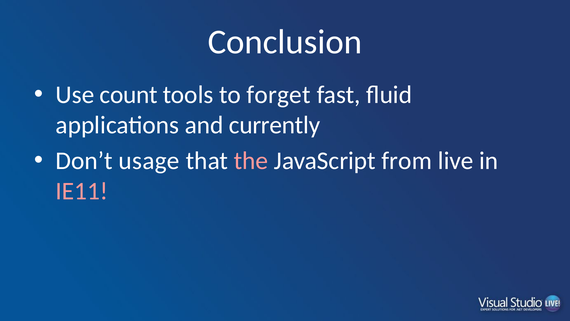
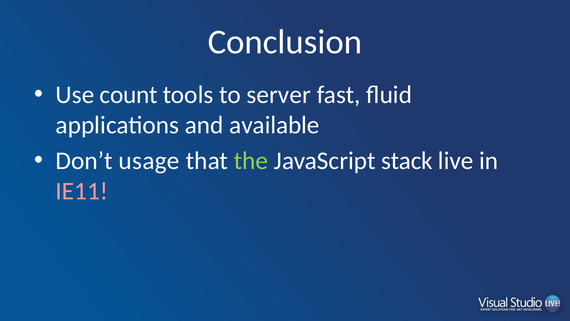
forget: forget -> server
currently: currently -> available
the colour: pink -> light green
from: from -> stack
